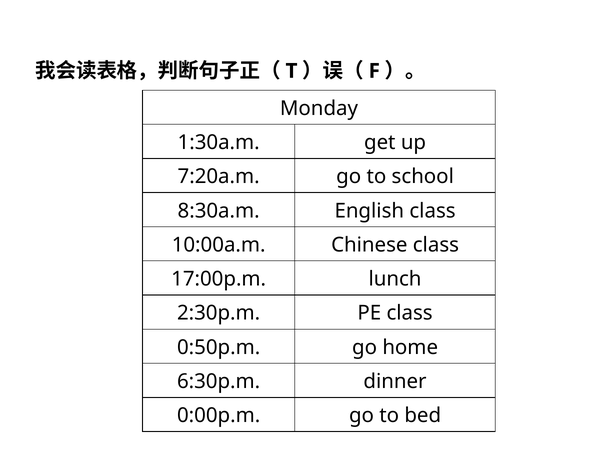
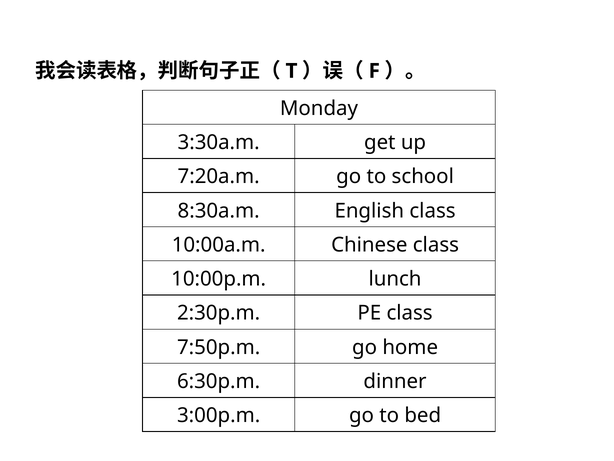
1:30a.m: 1:30a.m -> 3:30a.m
17:00p.m: 17:00p.m -> 10:00p.m
0:50p.m: 0:50p.m -> 7:50p.m
0:00p.m: 0:00p.m -> 3:00p.m
